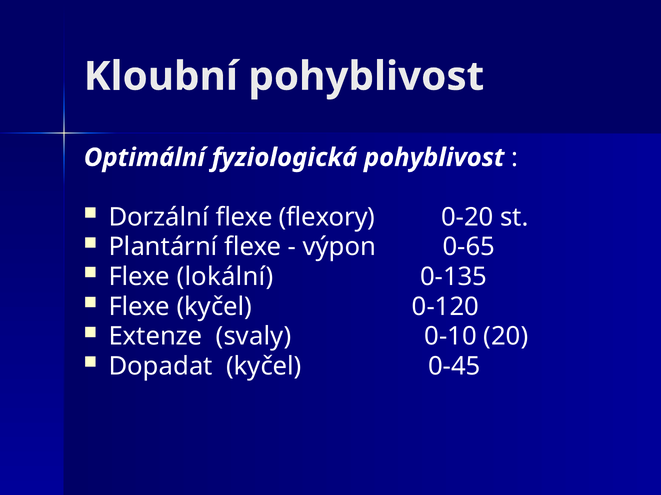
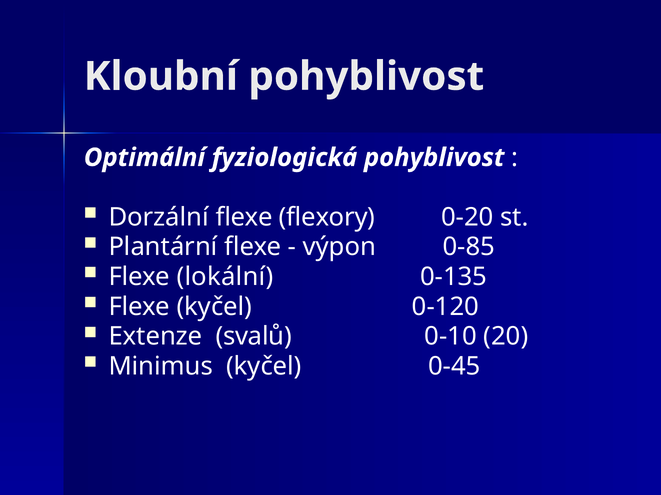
0-65: 0-65 -> 0-85
svaly: svaly -> svalů
Dopadat: Dopadat -> Minimus
